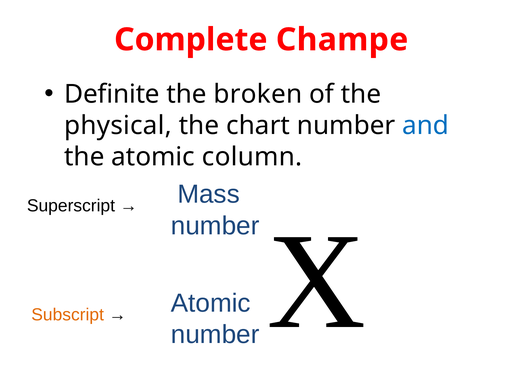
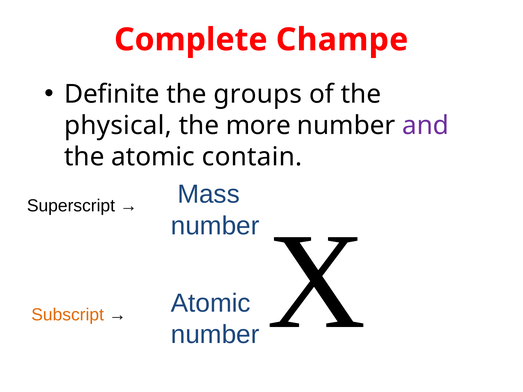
broken: broken -> groups
chart: chart -> more
and colour: blue -> purple
column: column -> contain
